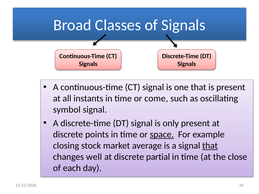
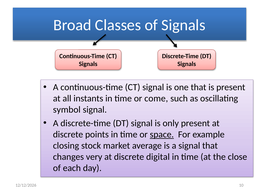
that at (210, 146) underline: present -> none
well: well -> very
partial: partial -> digital
